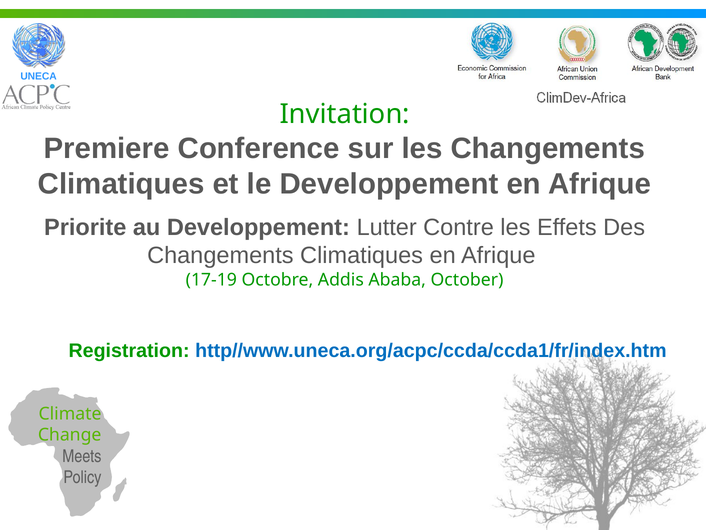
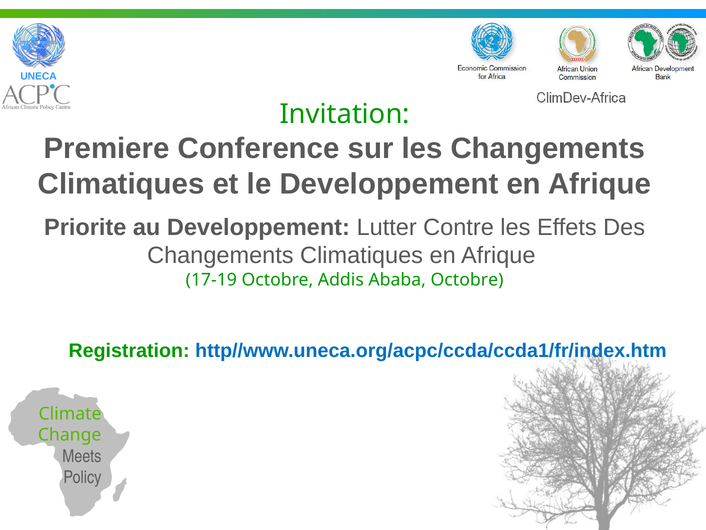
Ababa October: October -> Octobre
